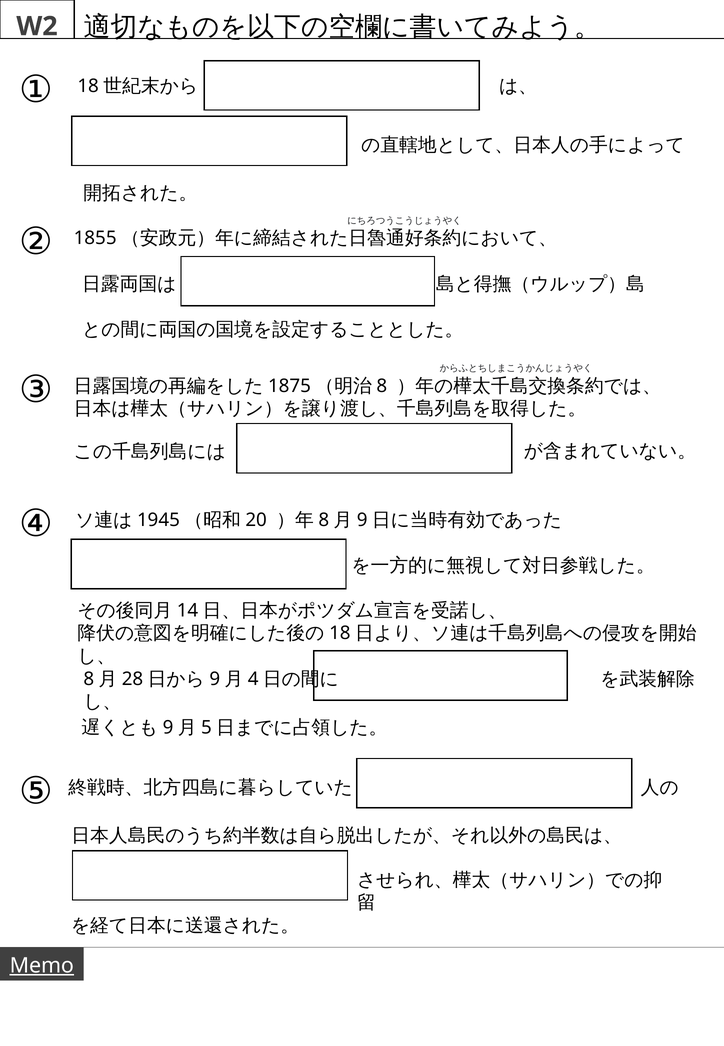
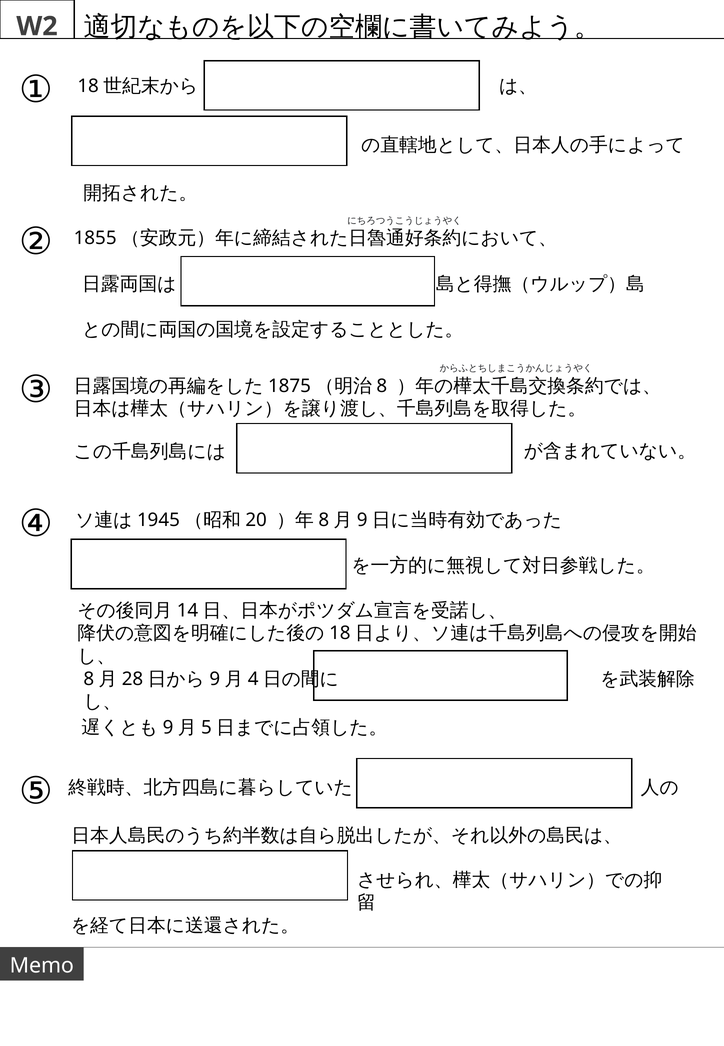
Memo underline: present -> none
